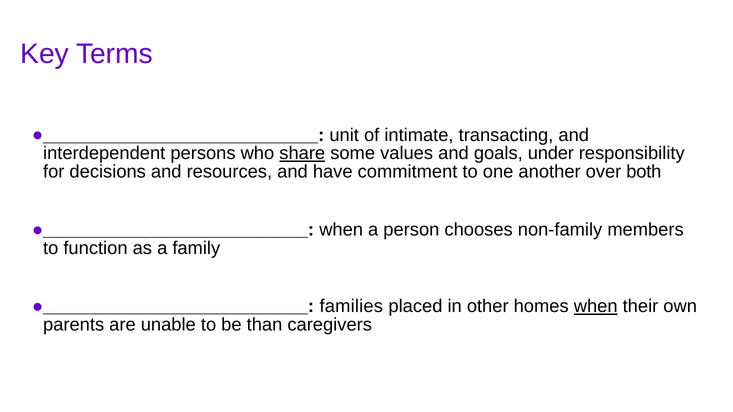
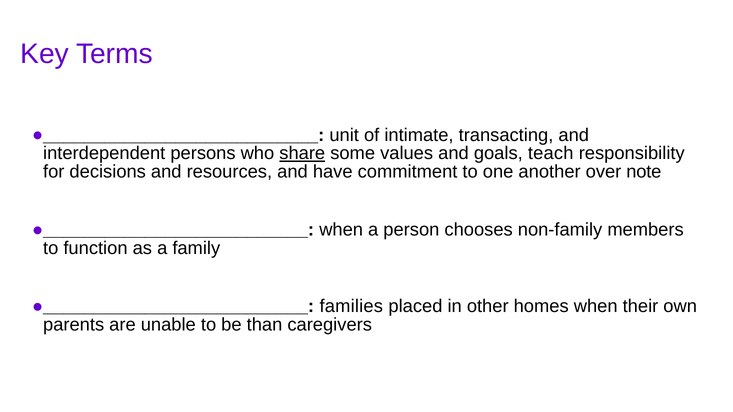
under: under -> teach
both: both -> note
when at (596, 307) underline: present -> none
